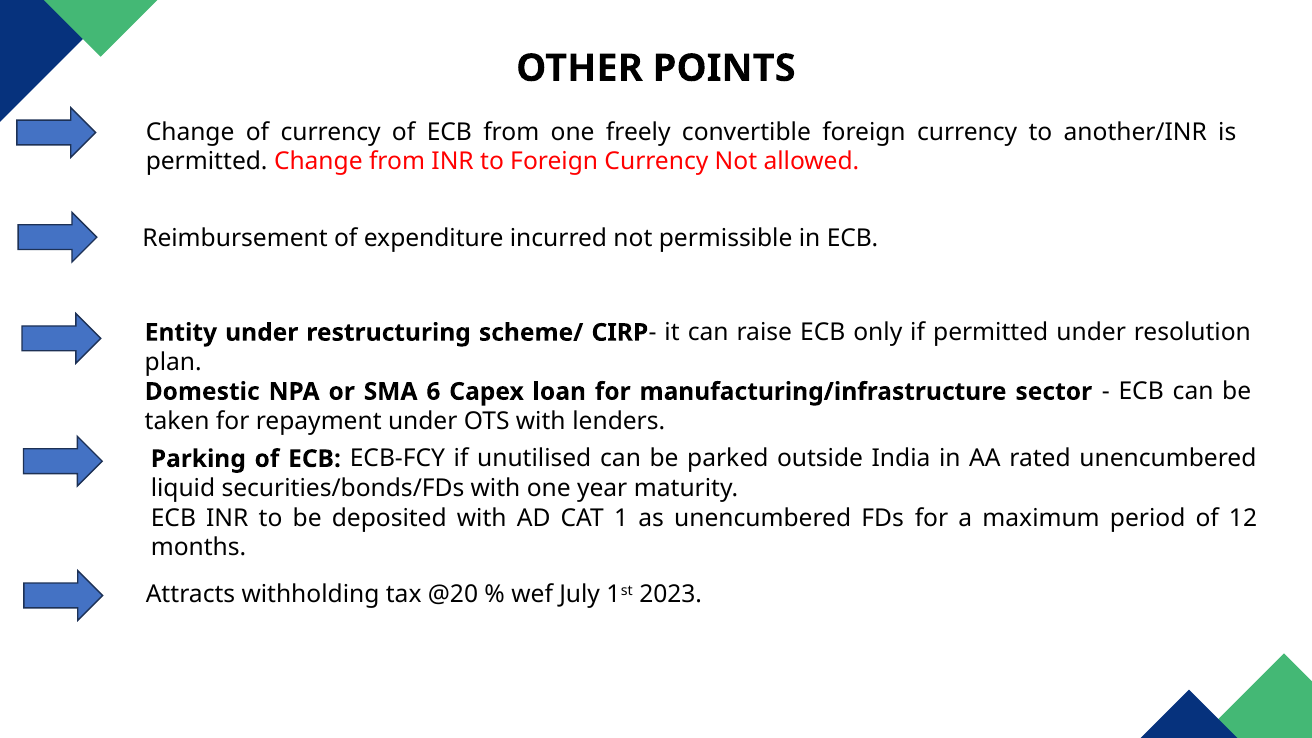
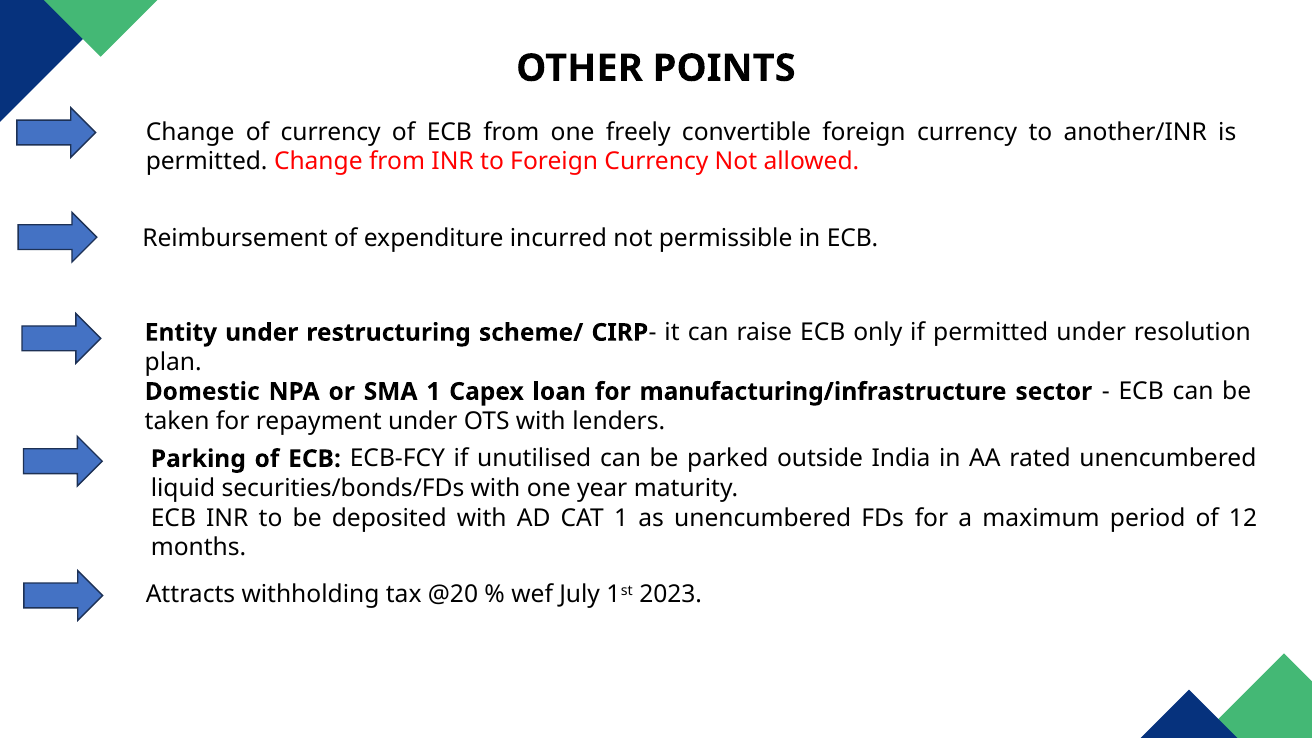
SMA 6: 6 -> 1
